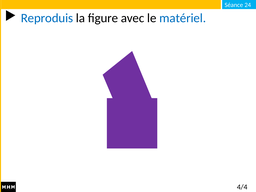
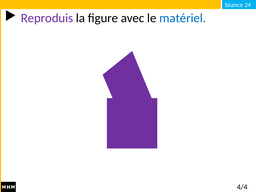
Reproduis colour: blue -> purple
